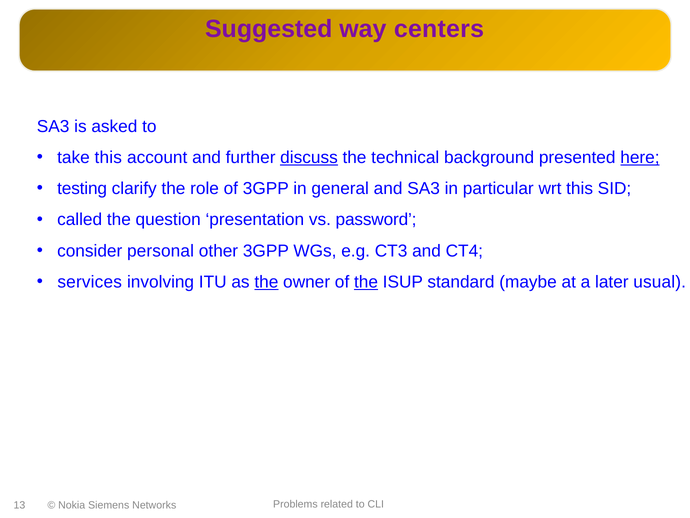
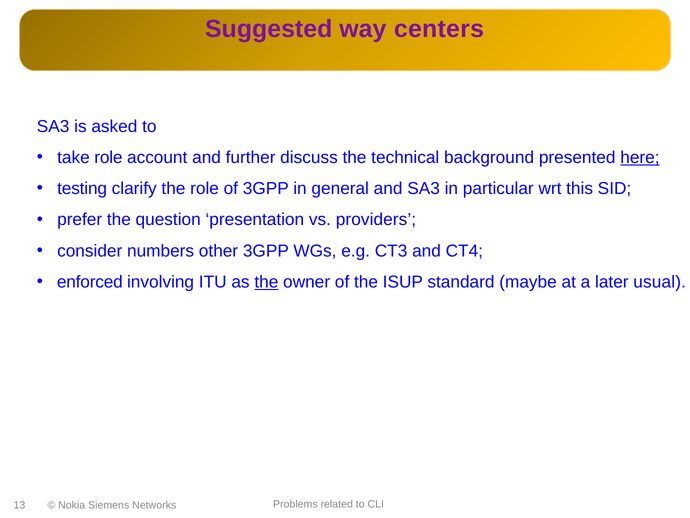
take this: this -> role
discuss underline: present -> none
called: called -> prefer
password: password -> providers
personal: personal -> numbers
services: services -> enforced
the at (366, 282) underline: present -> none
